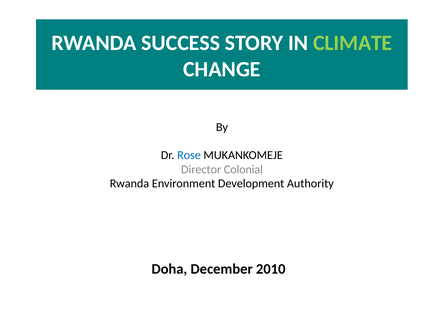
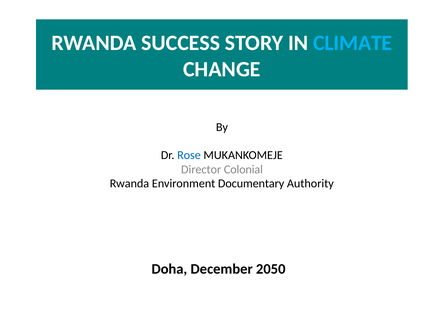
CLIMATE colour: light green -> light blue
Development: Development -> Documentary
2010: 2010 -> 2050
